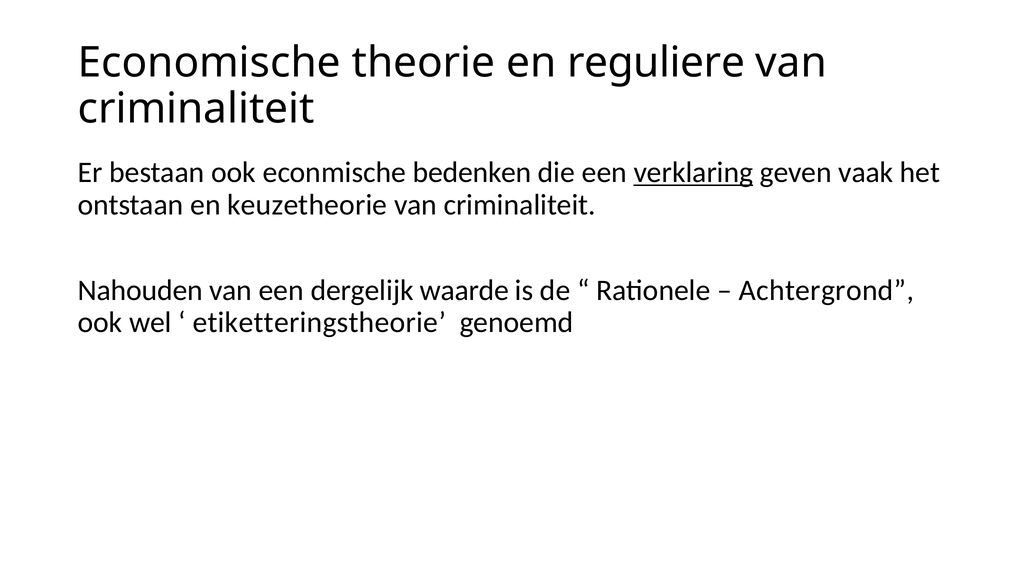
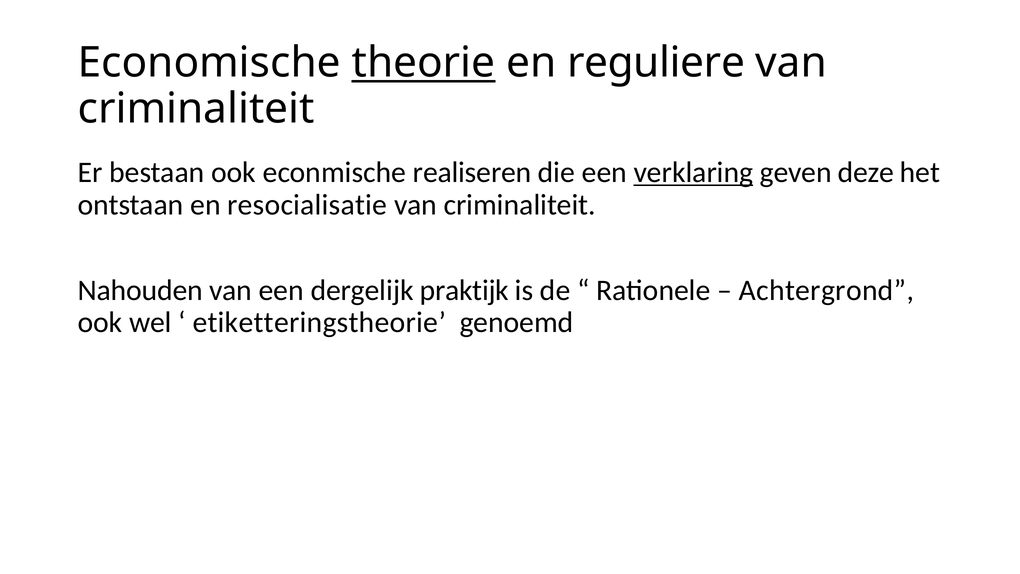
theorie underline: none -> present
bedenken: bedenken -> realiseren
vaak: vaak -> deze
keuzetheorie: keuzetheorie -> resocialisatie
waarde: waarde -> praktijk
